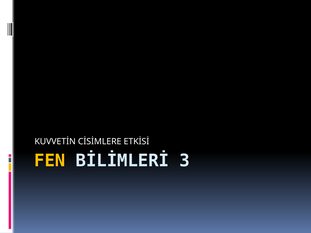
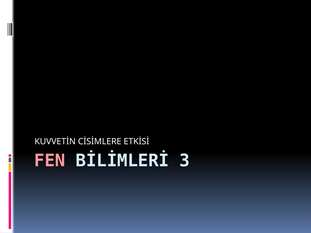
FEN colour: yellow -> pink
